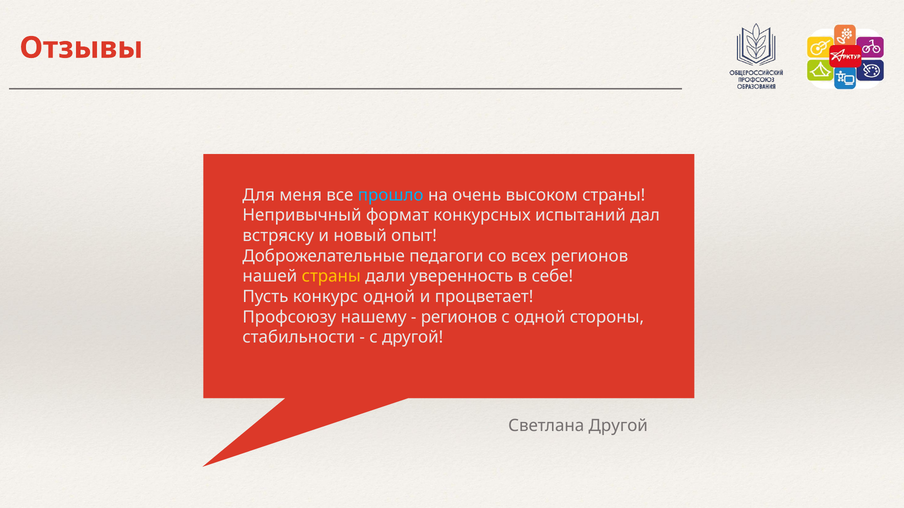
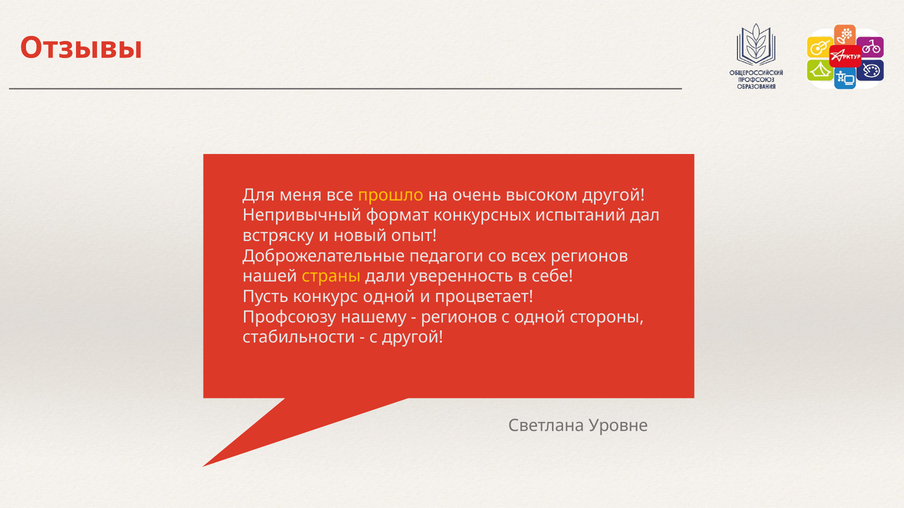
прошло colour: light blue -> yellow
высоком страны: страны -> другой
Светлана Другой: Другой -> Уровне
